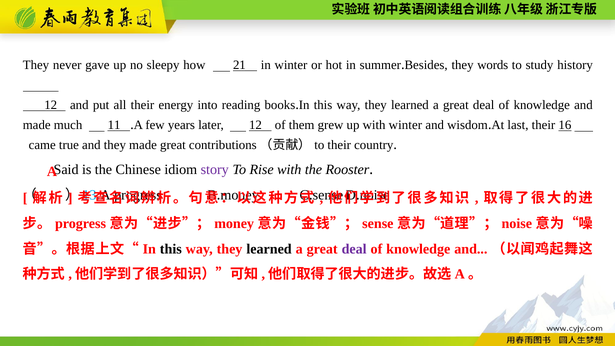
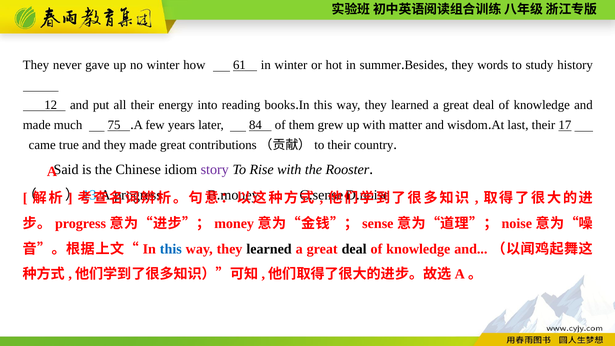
no sleepy: sleepy -> winter
21: 21 -> 61
11: 11 -> 75
later 12: 12 -> 84
with winter: winter -> matter
16: 16 -> 17
this at (171, 249) colour: black -> blue
deal at (354, 249) colour: purple -> black
